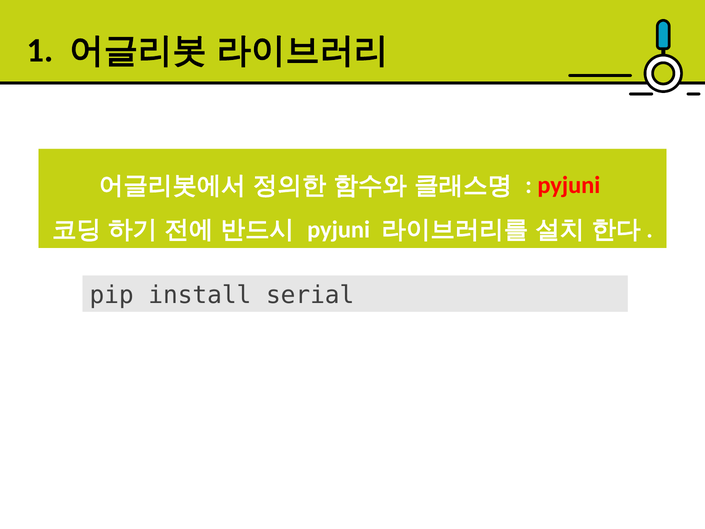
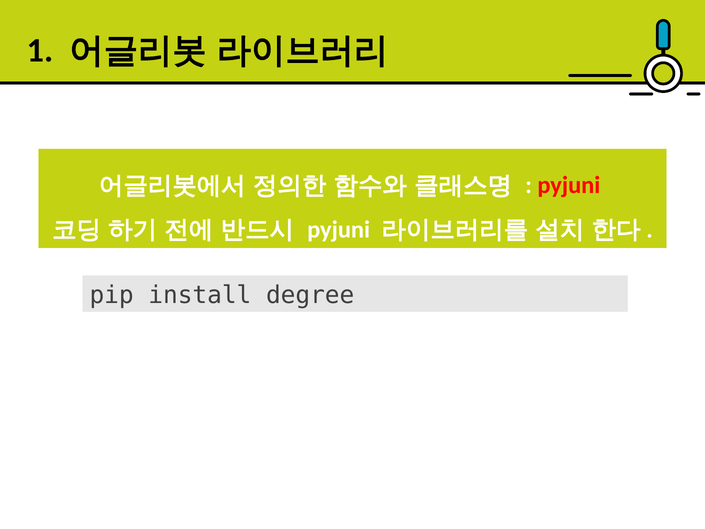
serial: serial -> degree
